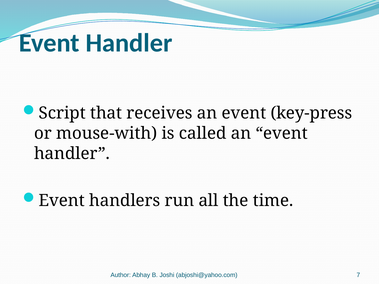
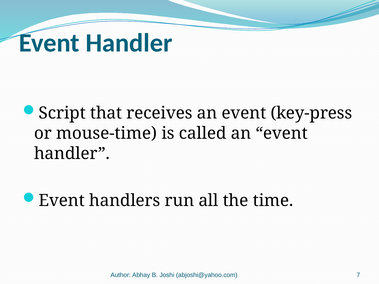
mouse-with: mouse-with -> mouse-time
